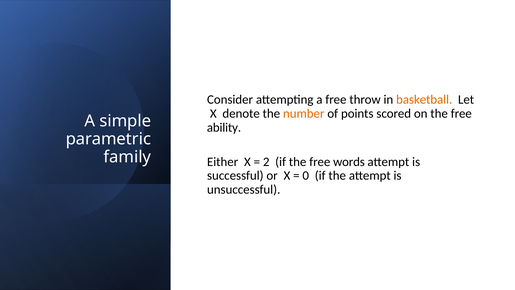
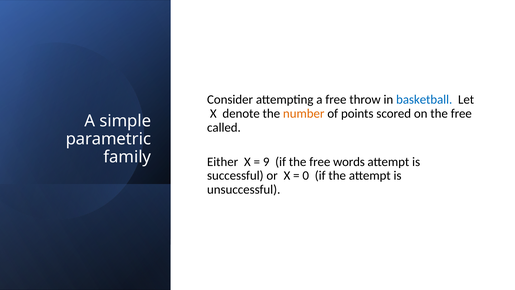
basketball colour: orange -> blue
ability: ability -> called
2: 2 -> 9
